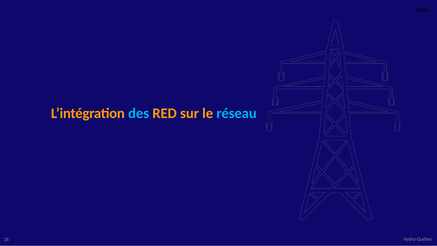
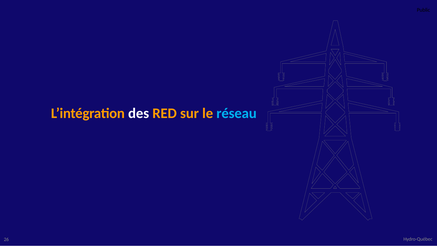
des colour: light blue -> white
